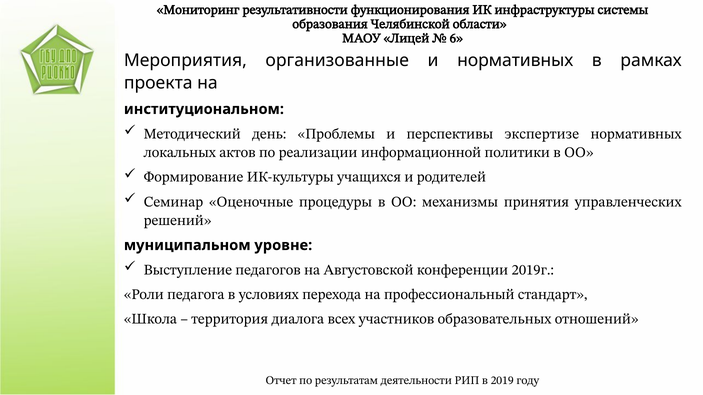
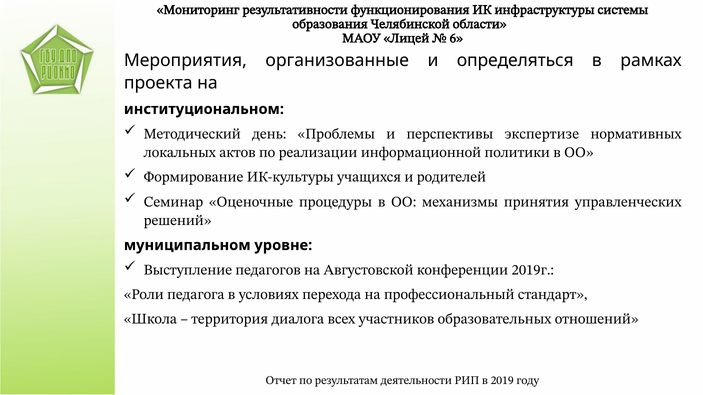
и нормативных: нормативных -> определяться
